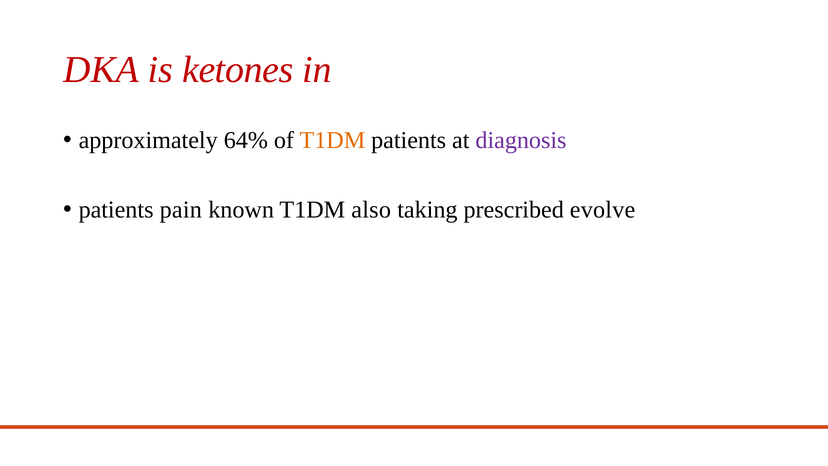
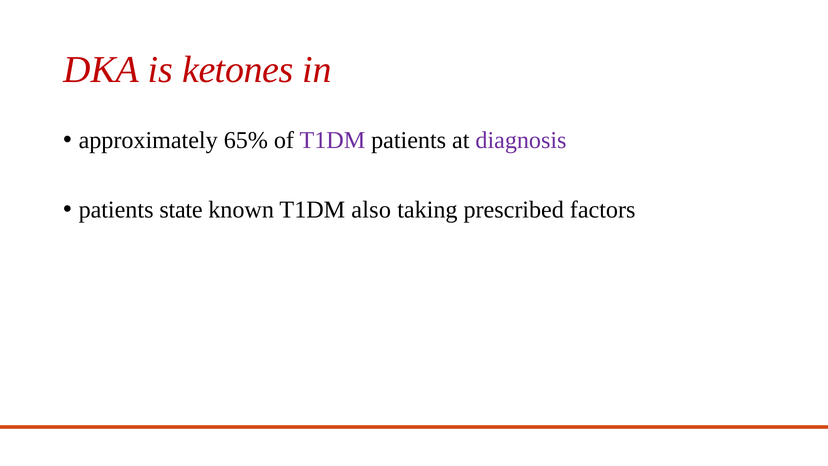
64%: 64% -> 65%
T1DM at (332, 140) colour: orange -> purple
pain: pain -> state
evolve: evolve -> factors
